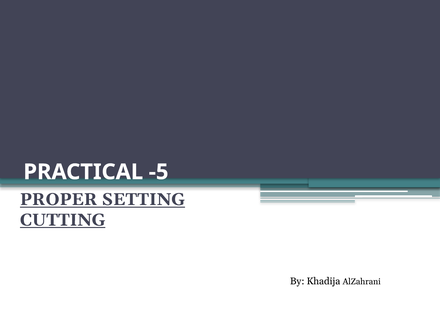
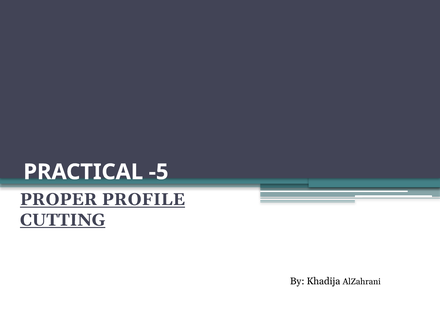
SETTING: SETTING -> PROFILE
